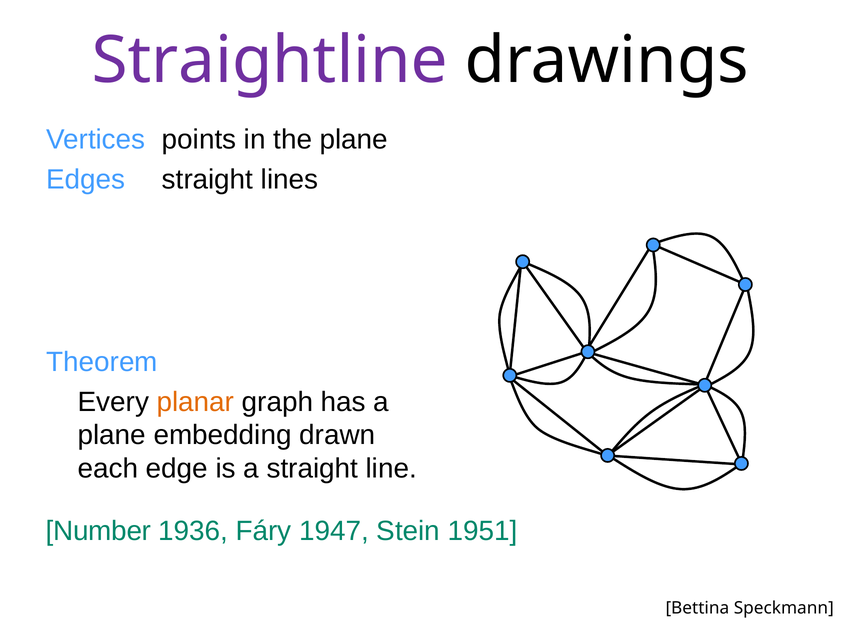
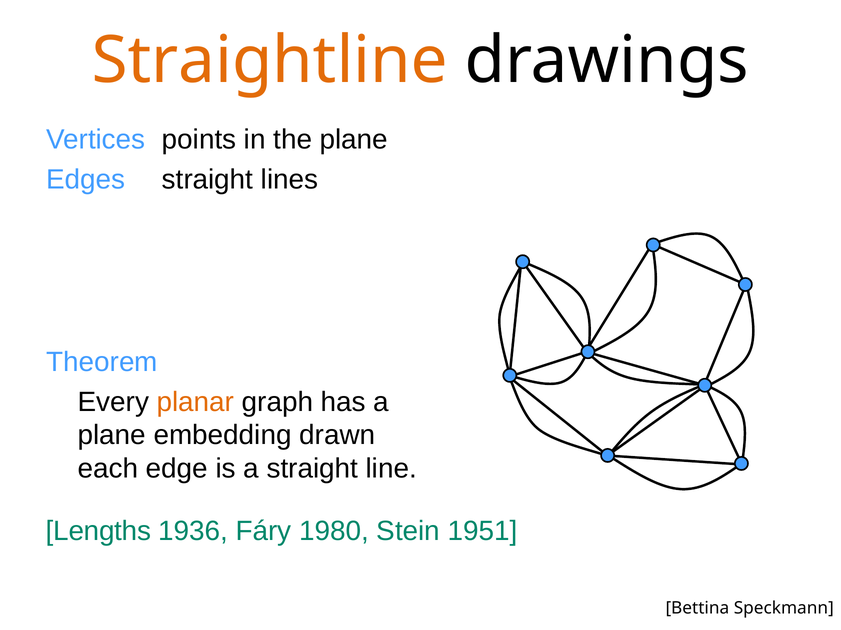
Straightline colour: purple -> orange
Number: Number -> Lengths
1947: 1947 -> 1980
